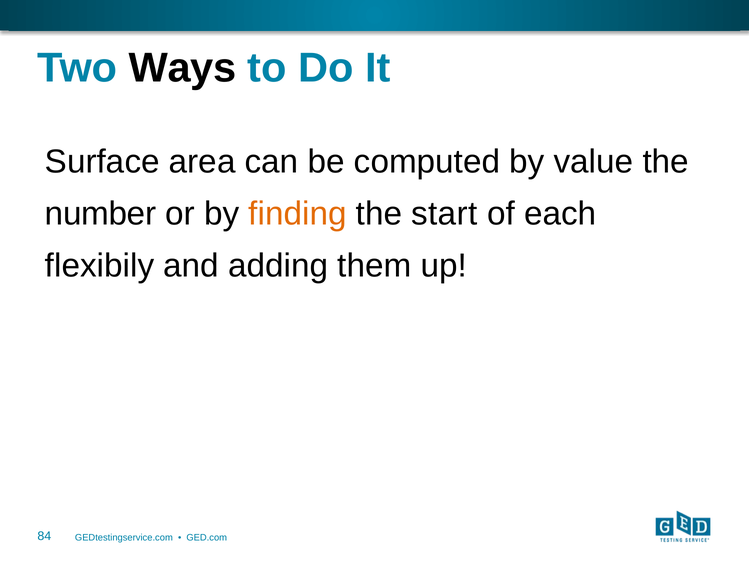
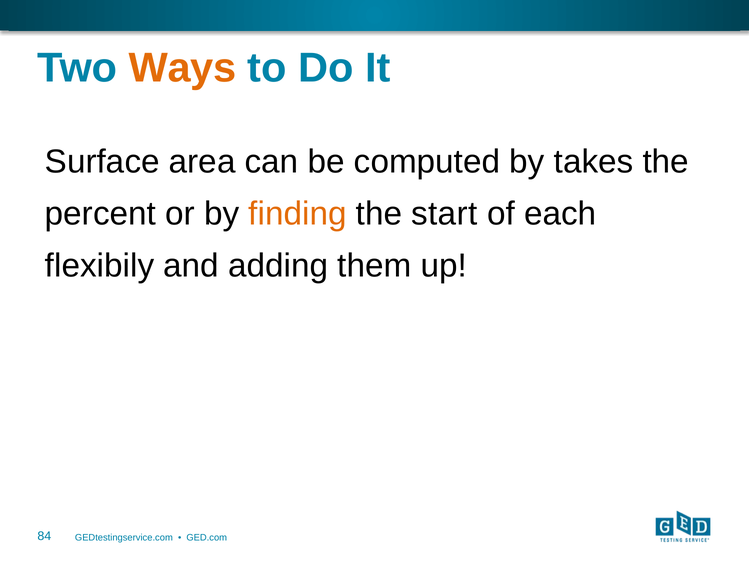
Ways colour: black -> orange
value: value -> takes
number: number -> percent
